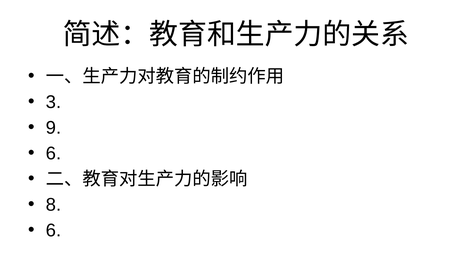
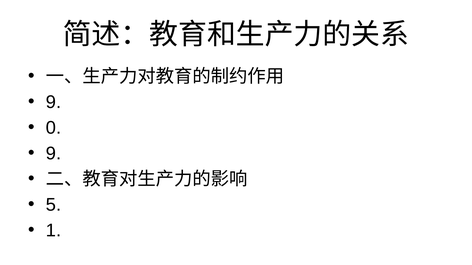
3 at (54, 102): 3 -> 9
9: 9 -> 0
6 at (54, 154): 6 -> 9
8: 8 -> 5
6 at (54, 231): 6 -> 1
